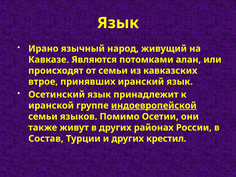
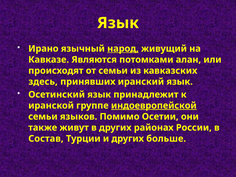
народ underline: none -> present
втрое: втрое -> здесь
крестил: крестил -> больше
